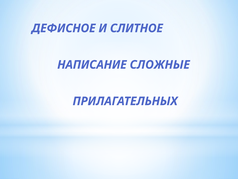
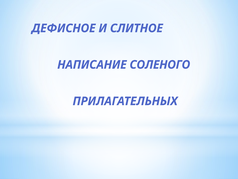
СЛОЖНЫЕ: СЛОЖНЫЕ -> СОЛЕНОГО
